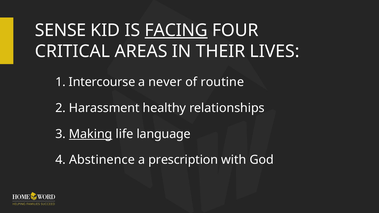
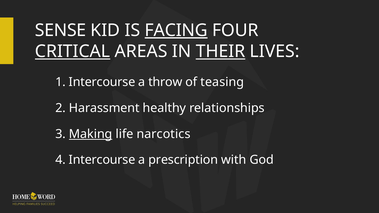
CRITICAL underline: none -> present
THEIR underline: none -> present
never: never -> throw
routine: routine -> teasing
language: language -> narcotics
Abstinence at (102, 160): Abstinence -> Intercourse
